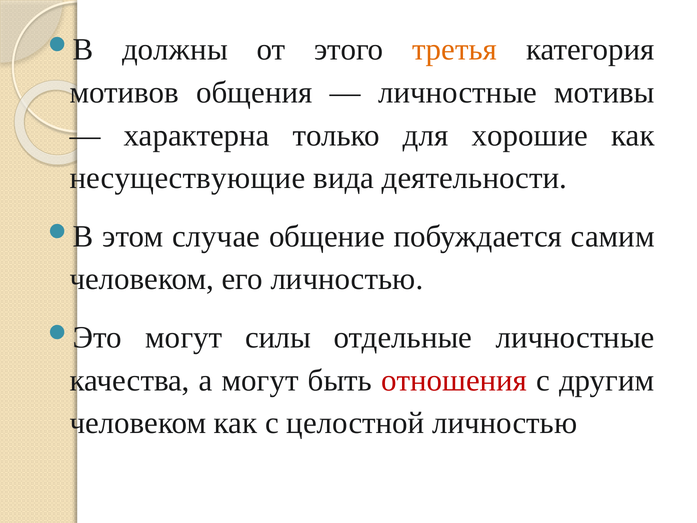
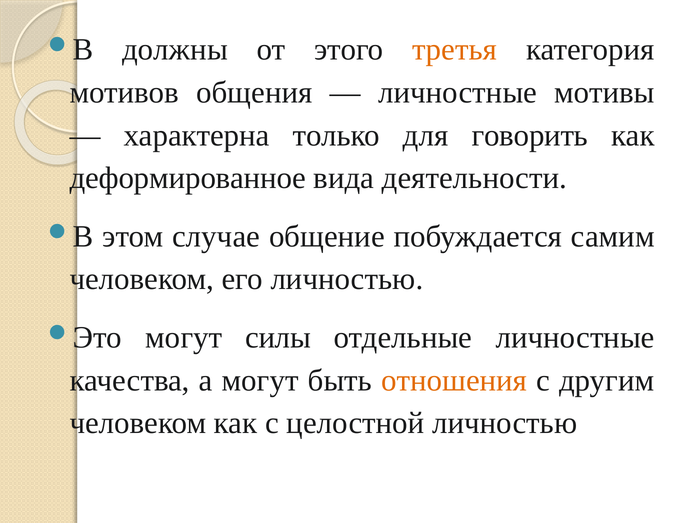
хорошие: хорошие -> говорить
несуществующие: несуществующие -> деформированное
отношения colour: red -> orange
